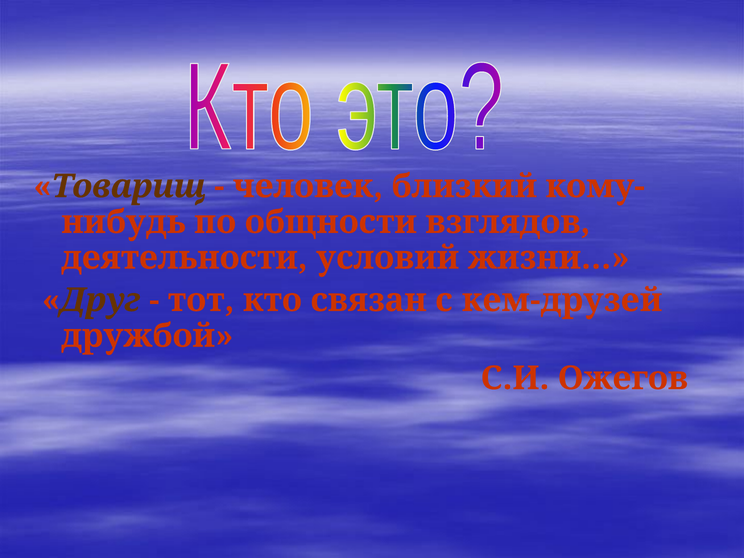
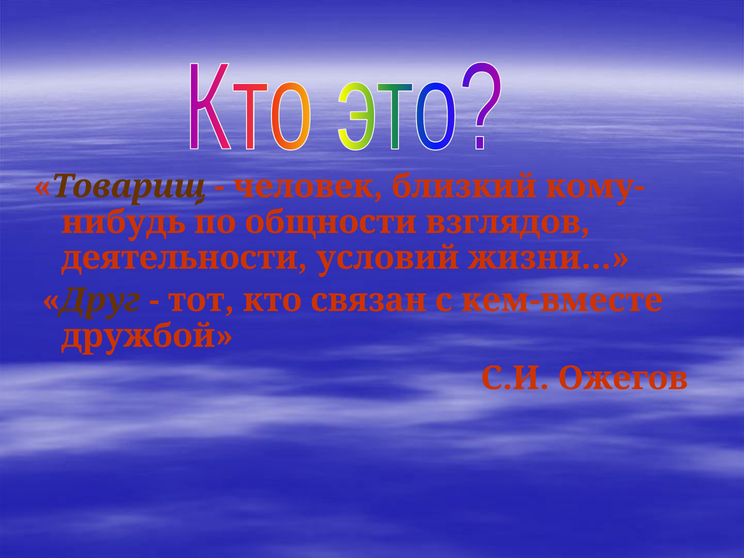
кем-друзей: кем-друзей -> кем-вместе
